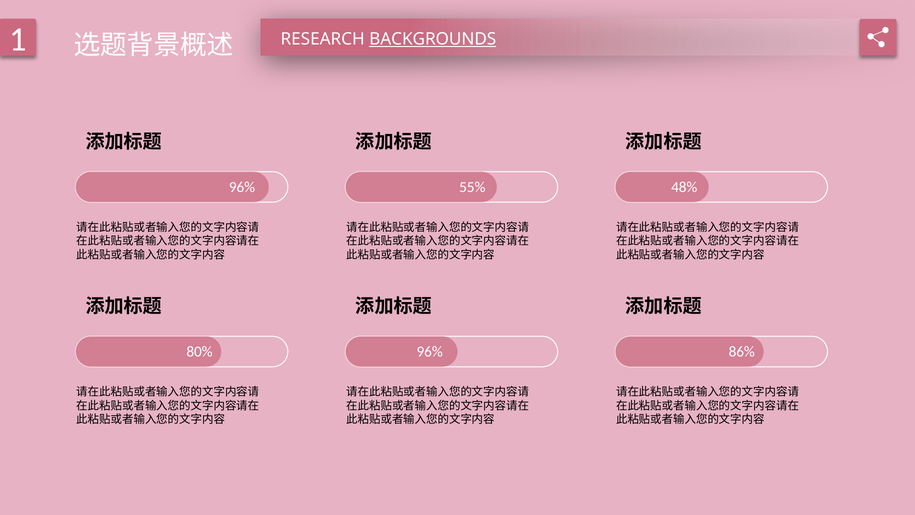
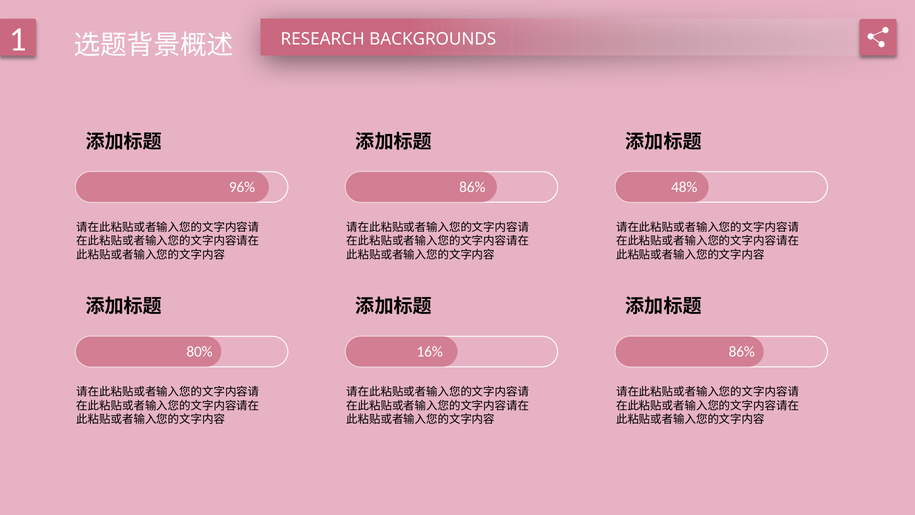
BACKGROUNDS underline: present -> none
96% 55%: 55% -> 86%
80% 96%: 96% -> 16%
